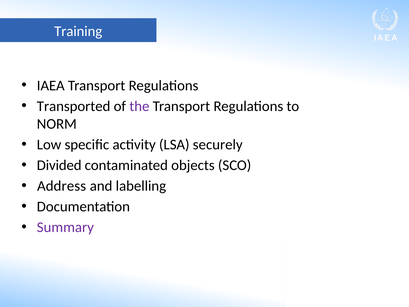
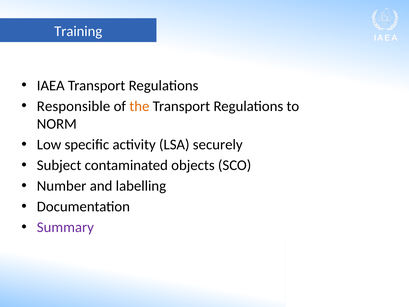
Transported: Transported -> Responsible
the colour: purple -> orange
Divided: Divided -> Subject
Address: Address -> Number
